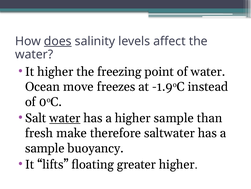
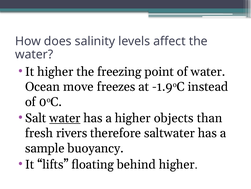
does underline: present -> none
higher sample: sample -> objects
make: make -> rivers
greater: greater -> behind
